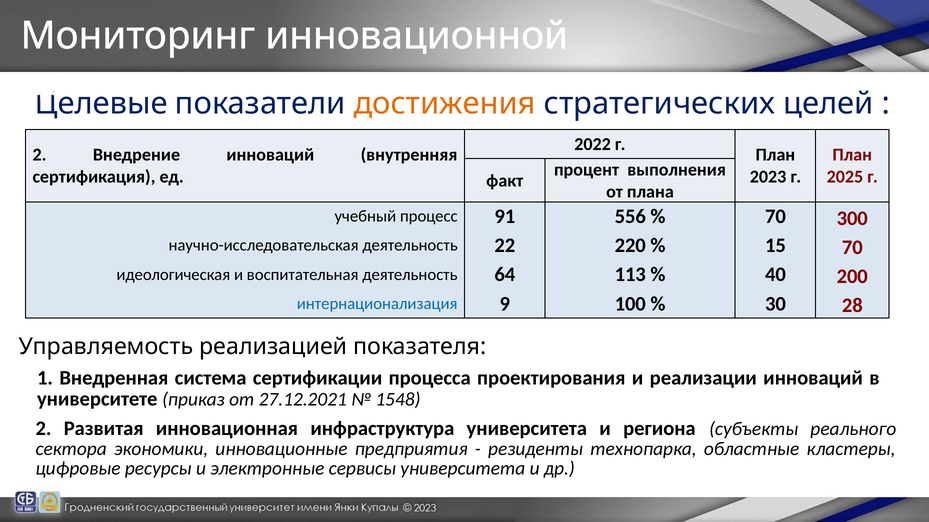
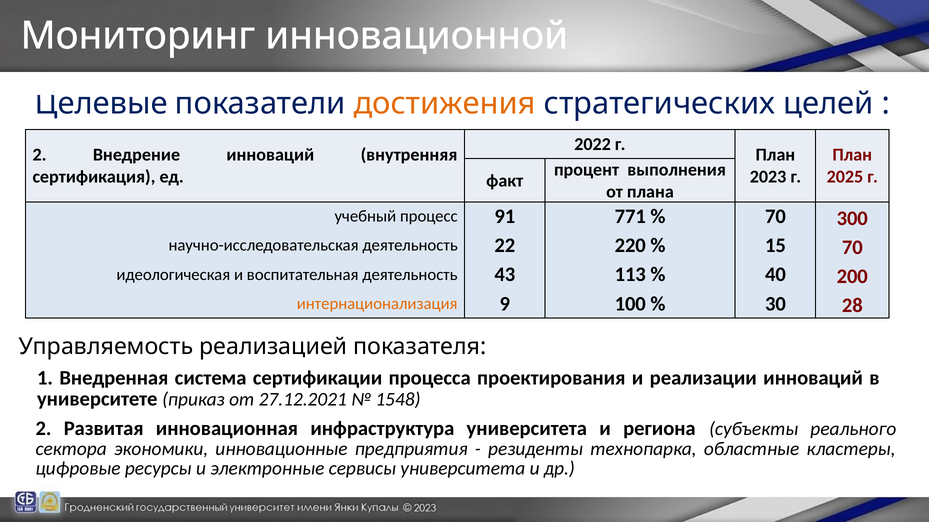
556: 556 -> 771
64: 64 -> 43
интернационализация colour: blue -> orange
